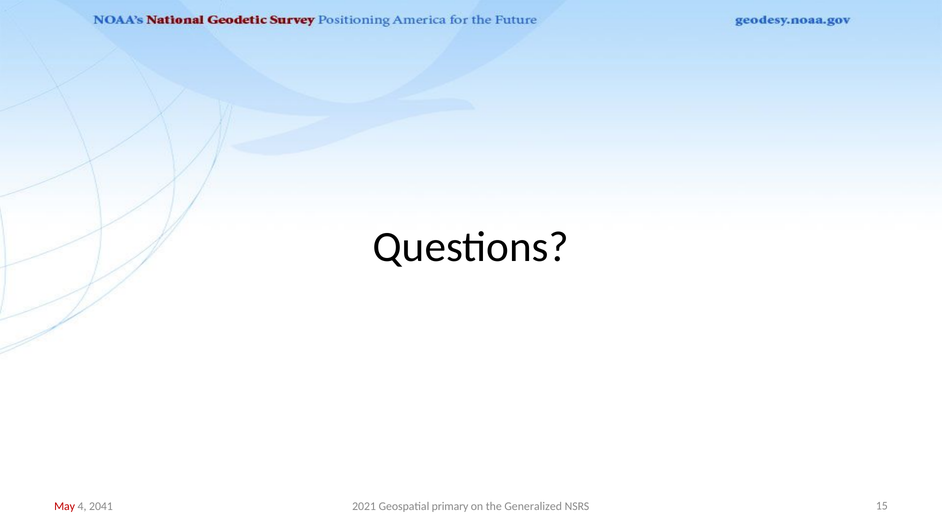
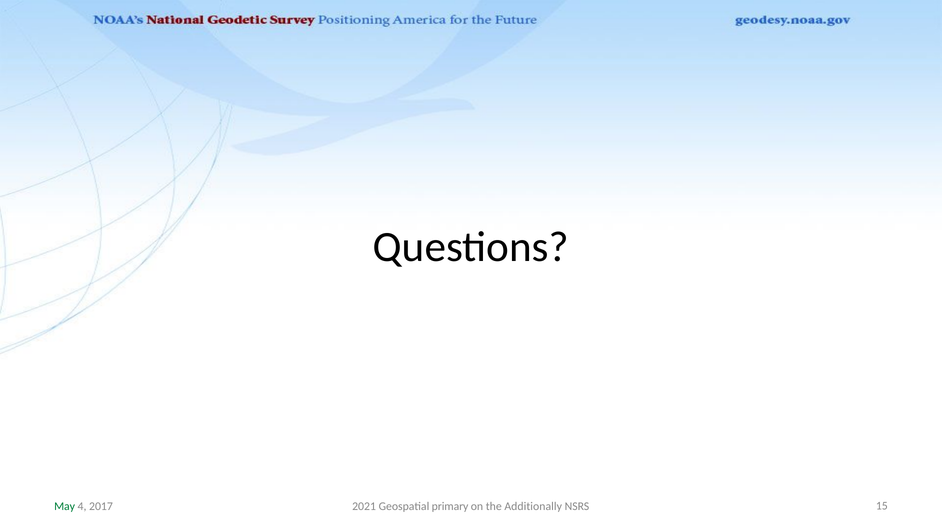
May colour: red -> green
2041: 2041 -> 2017
Generalized: Generalized -> Additionally
